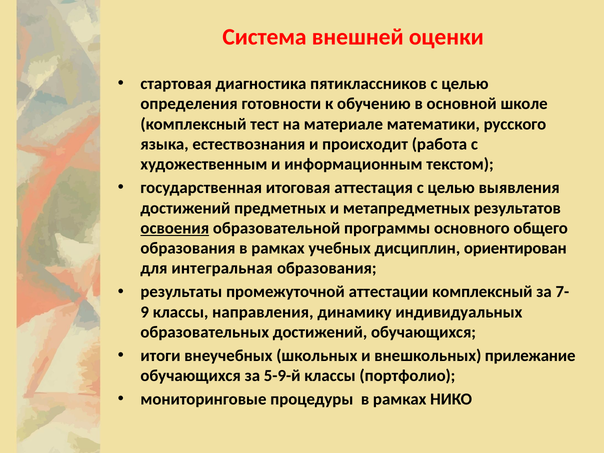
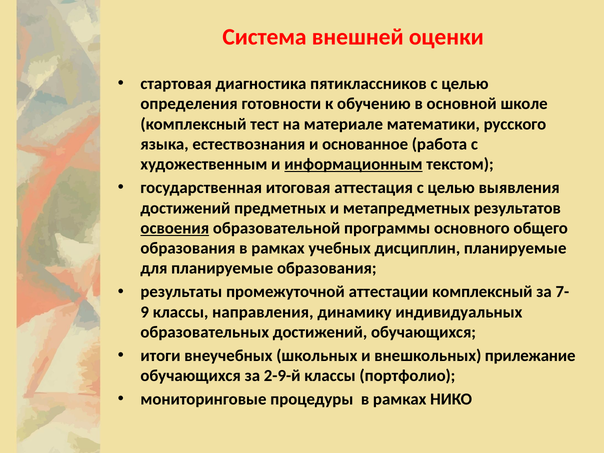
происходит: происходит -> основанное
информационным underline: none -> present
дисциплин ориентирован: ориентирован -> планируемые
для интегральная: интегральная -> планируемые
5-9-й: 5-9-й -> 2-9-й
